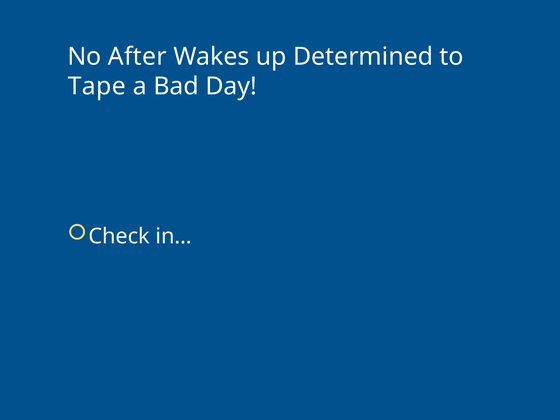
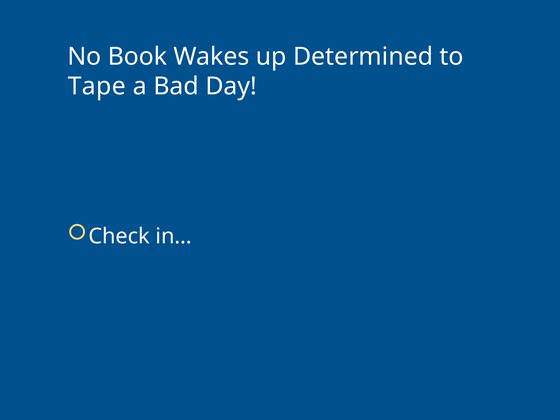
After: After -> Book
